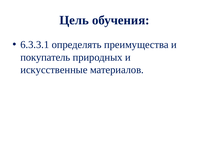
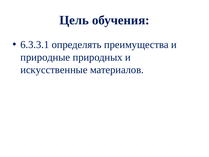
покупатель: покупатель -> природные
